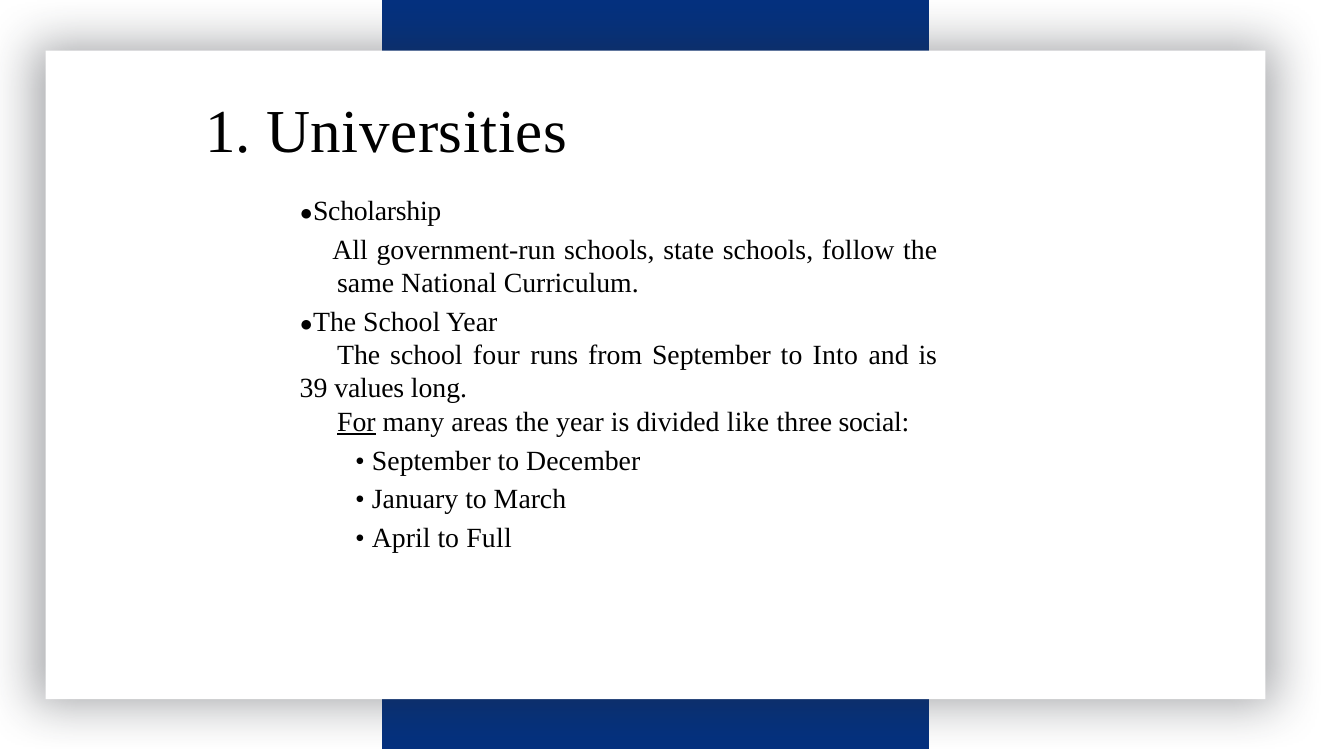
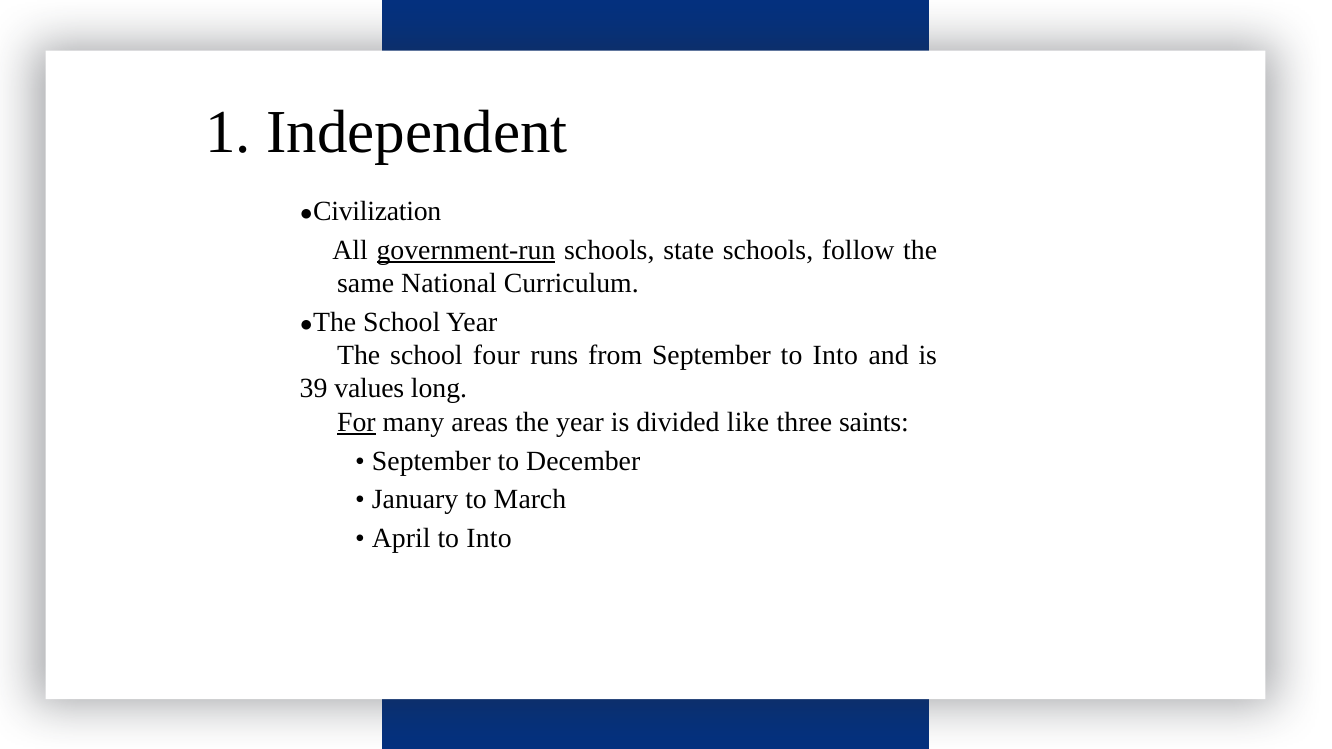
Universities: Universities -> Independent
Scholarship: Scholarship -> Civilization
government-run underline: none -> present
social: social -> saints
April to Full: Full -> Into
